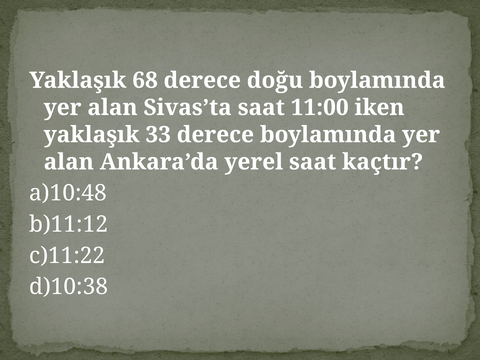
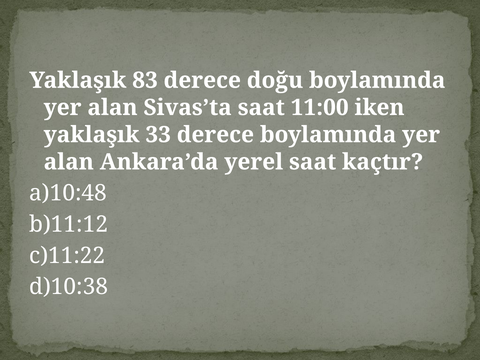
68: 68 -> 83
